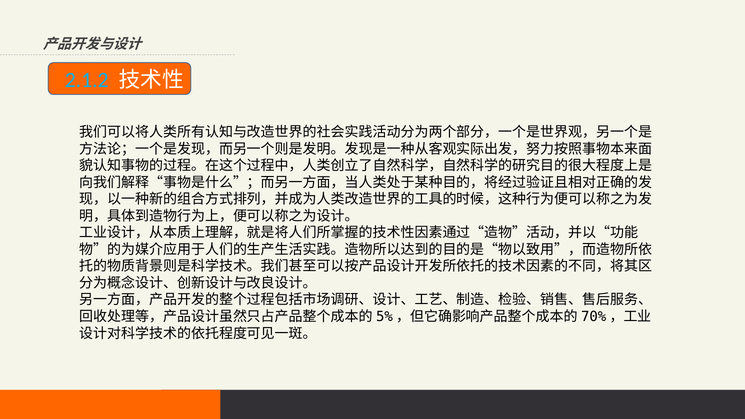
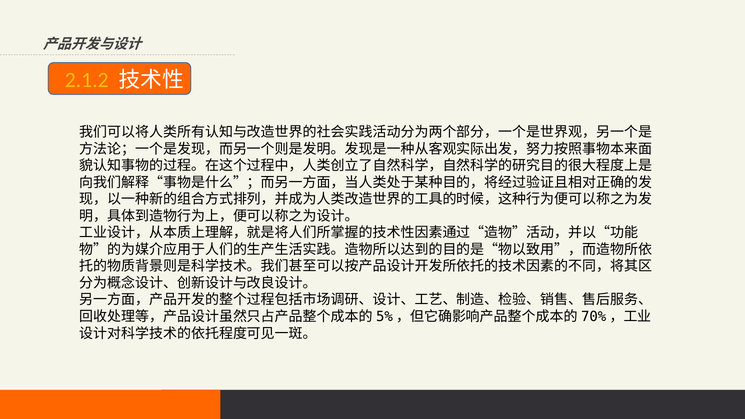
2.1.2 colour: light blue -> yellow
